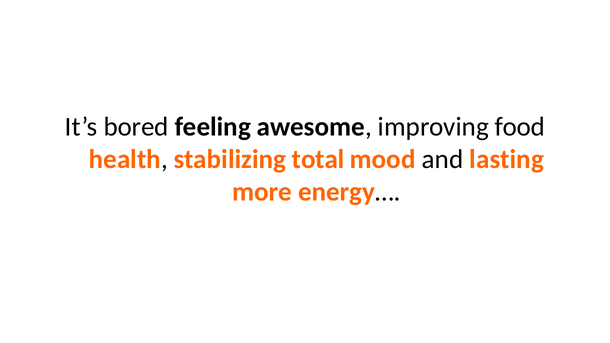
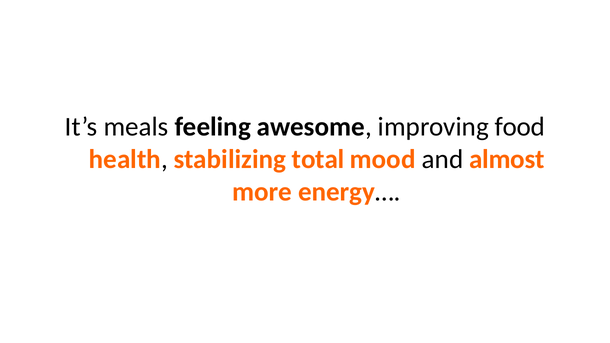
bored: bored -> meals
lasting: lasting -> almost
